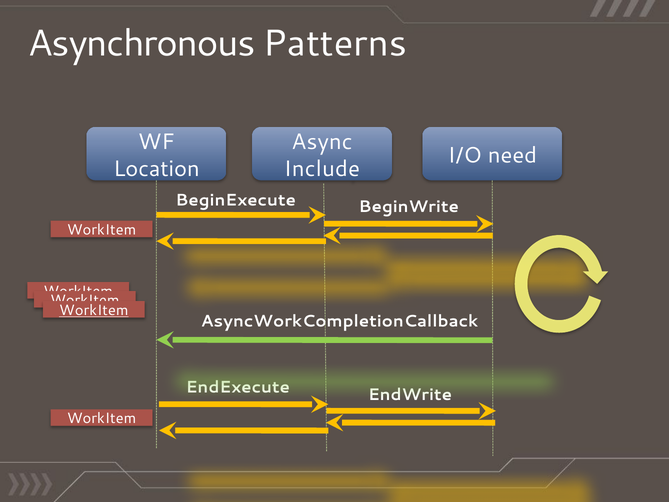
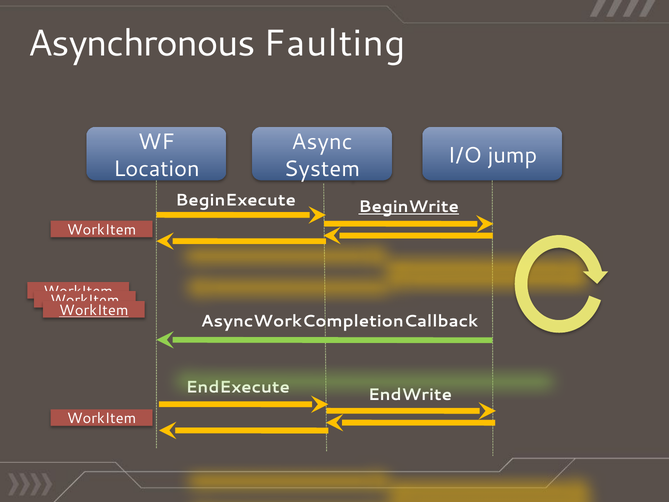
Patterns: Patterns -> Faulting
need: need -> jump
Include: Include -> System
BeginWrite underline: none -> present
